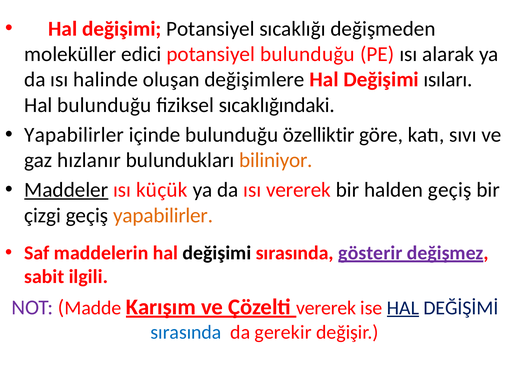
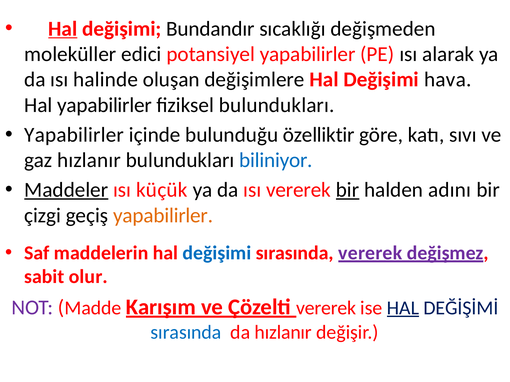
Hal at (63, 29) underline: none -> present
değişimi Potansiyel: Potansiyel -> Bundandır
potansiyel bulunduğu: bulunduğu -> yapabilirler
ısıları: ısıları -> hava
Hal bulunduğu: bulunduğu -> yapabilirler
fiziksel sıcaklığındaki: sıcaklığındaki -> bulundukları
biliniyor colour: orange -> blue
bir at (348, 190) underline: none -> present
halden geçiş: geçiş -> adını
değişimi at (217, 253) colour: black -> blue
sırasında gösterir: gösterir -> vererek
ilgili: ilgili -> olur
da gerekir: gerekir -> hızlanır
